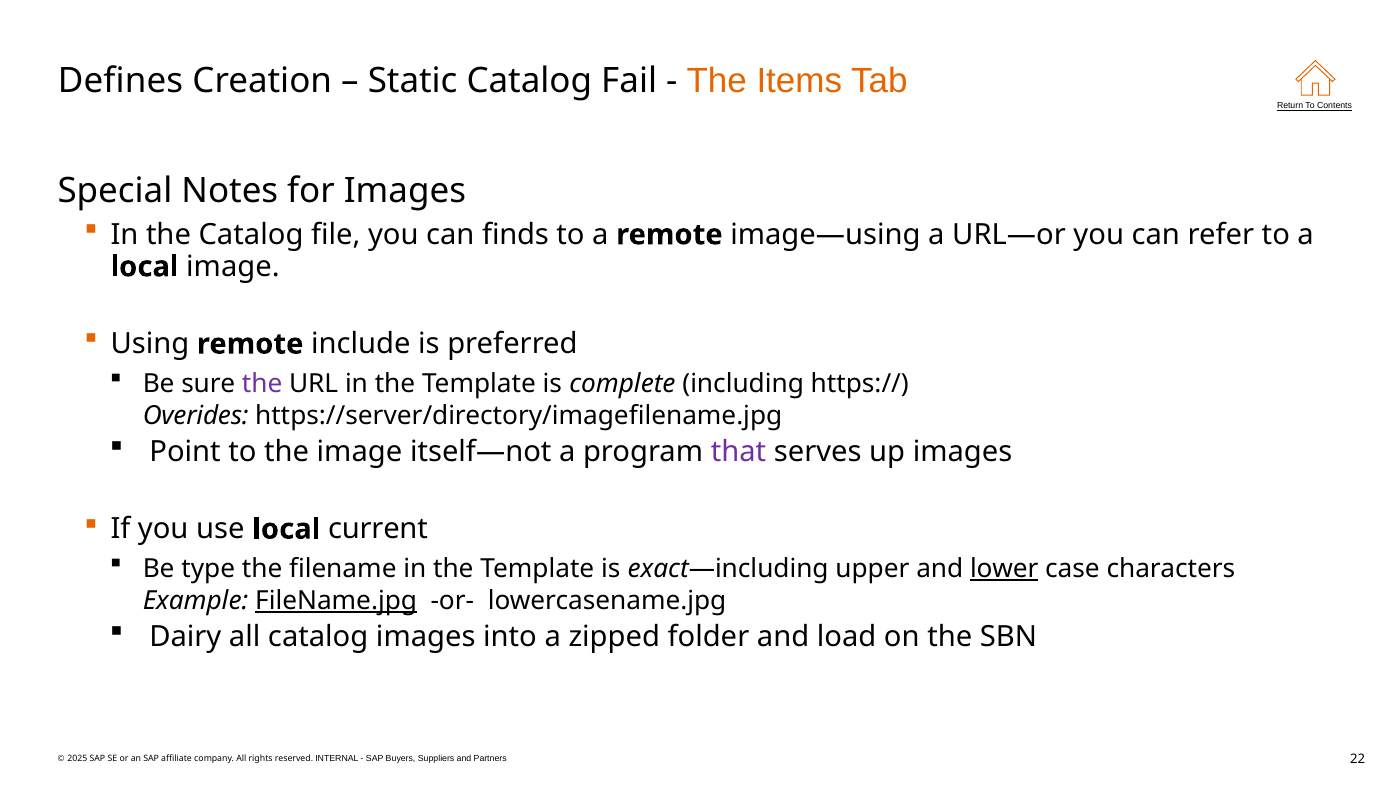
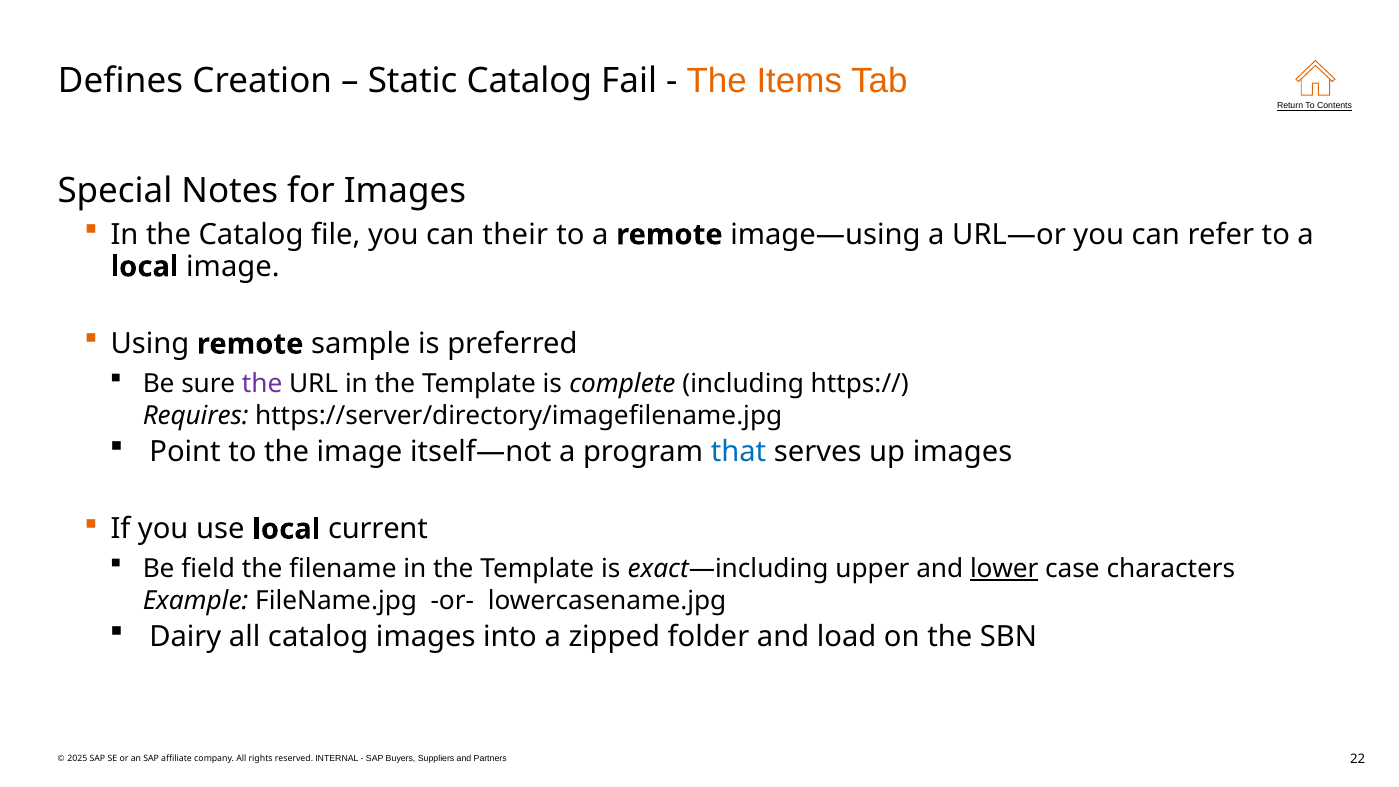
finds: finds -> their
include: include -> sample
Overides: Overides -> Requires
that colour: purple -> blue
type: type -> field
FileName.jpg underline: present -> none
